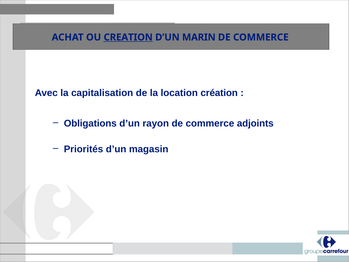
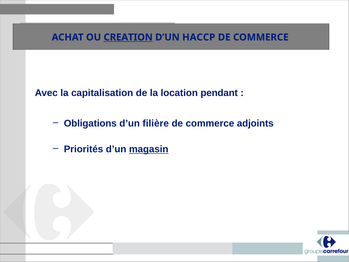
MARIN: MARIN -> HACCP
création: création -> pendant
rayon: rayon -> filière
magasin underline: none -> present
